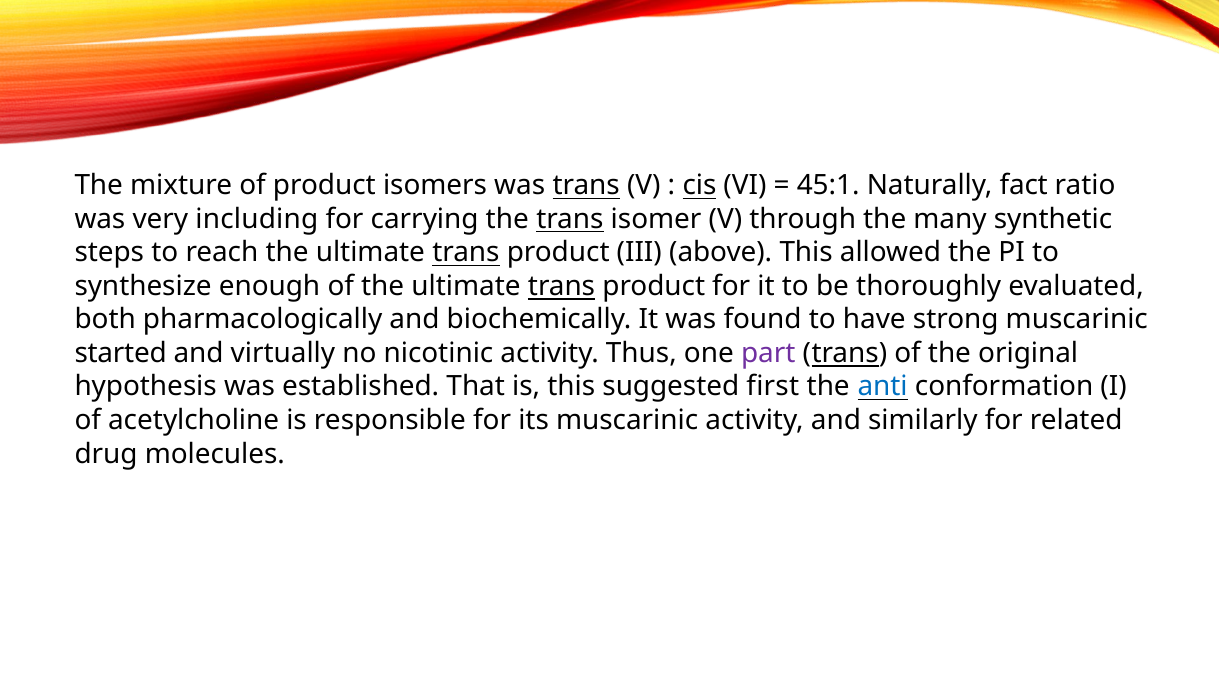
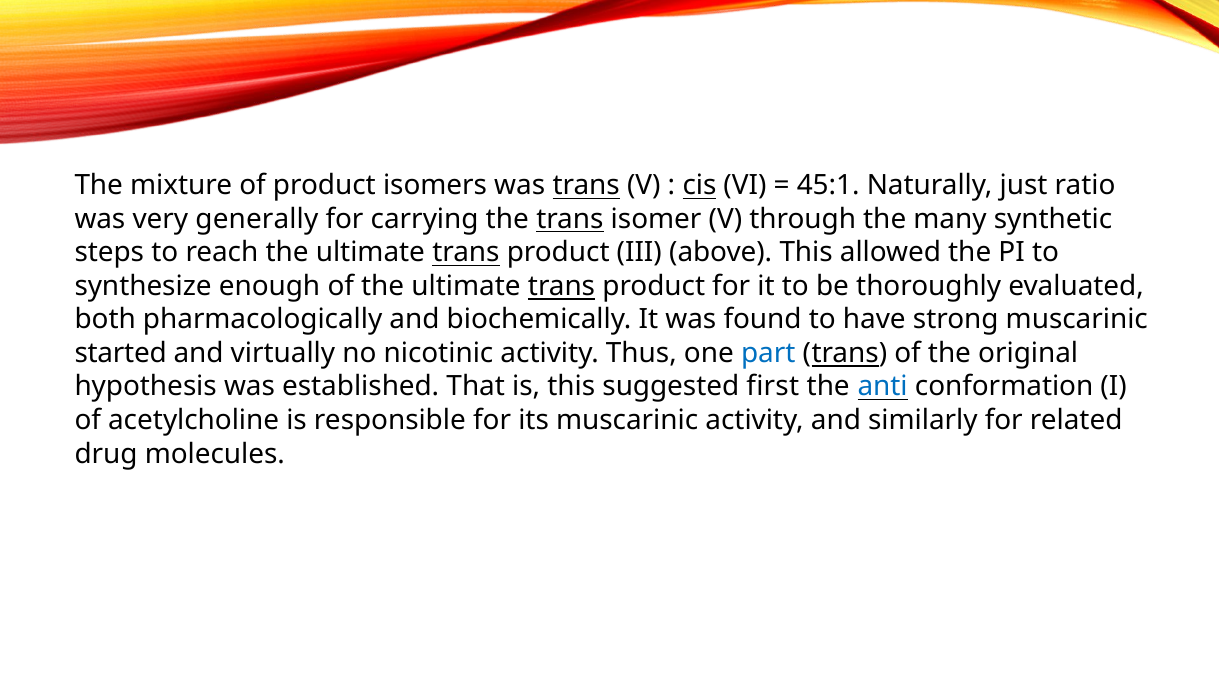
fact: fact -> just
including: including -> generally
part colour: purple -> blue
